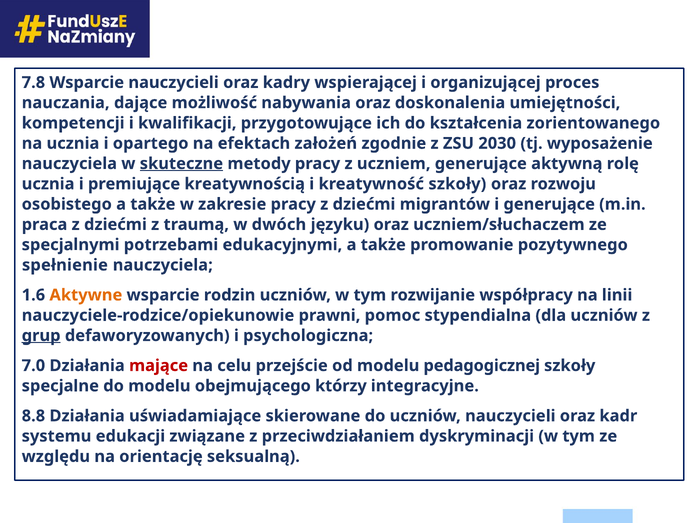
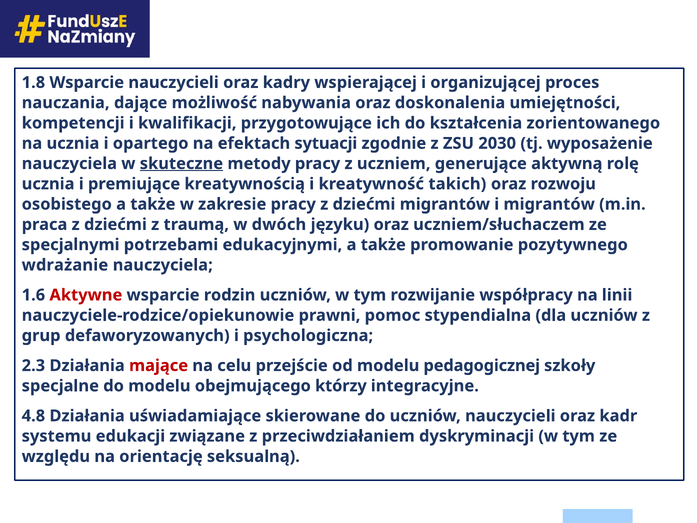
7.8: 7.8 -> 1.8
założeń: założeń -> sytuacji
kreatywność szkoły: szkoły -> takich
i generujące: generujące -> migrantów
spełnienie: spełnienie -> wdrażanie
Aktywne colour: orange -> red
grup underline: present -> none
7.0: 7.0 -> 2.3
8.8: 8.8 -> 4.8
